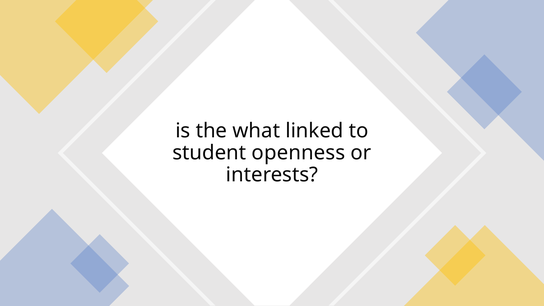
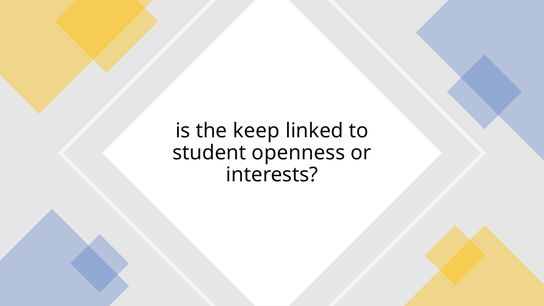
what: what -> keep
